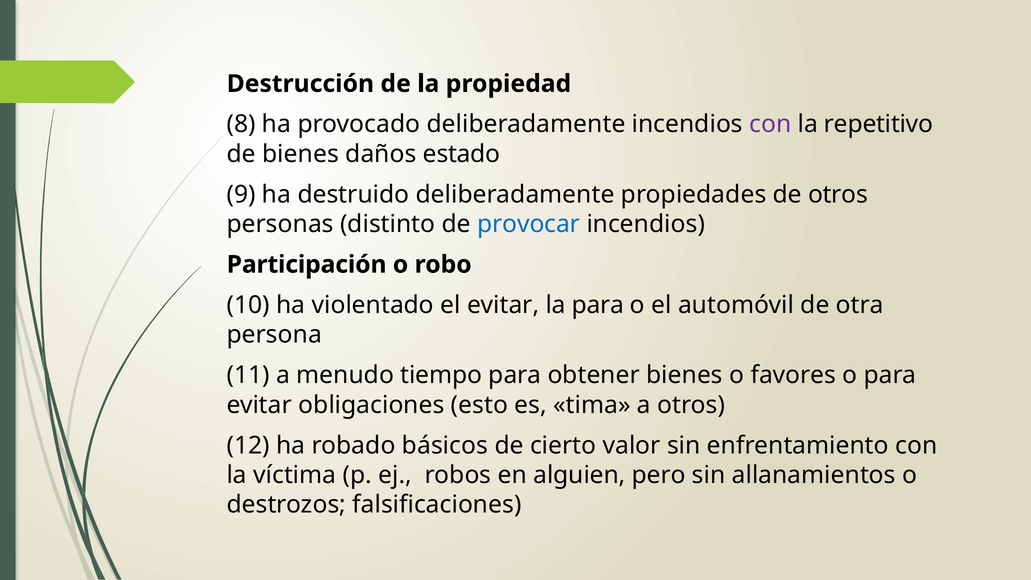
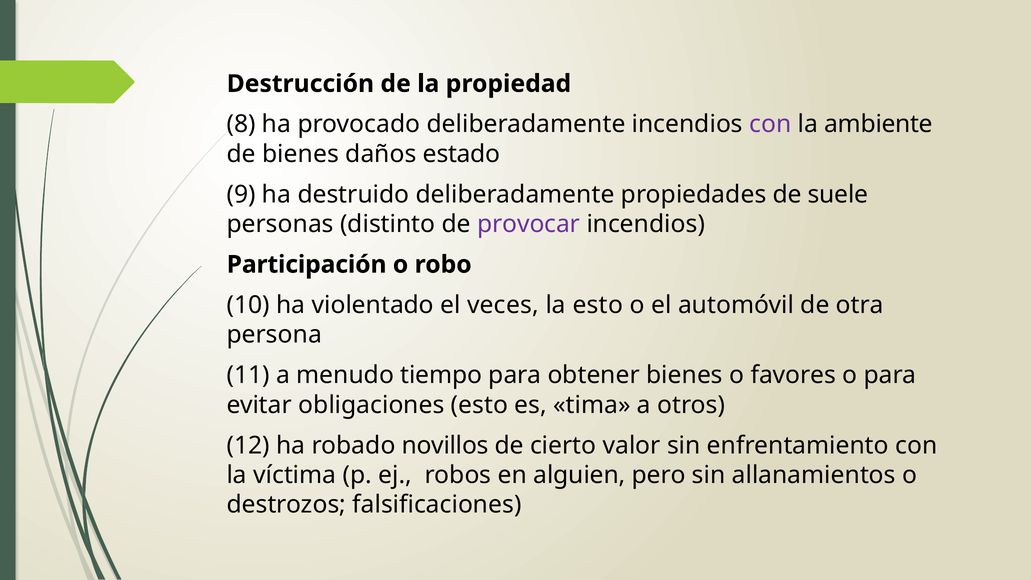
repetitivo: repetitivo -> ambiente
de otros: otros -> suele
provocar colour: blue -> purple
el evitar: evitar -> veces
la para: para -> esto
básicos: básicos -> novillos
